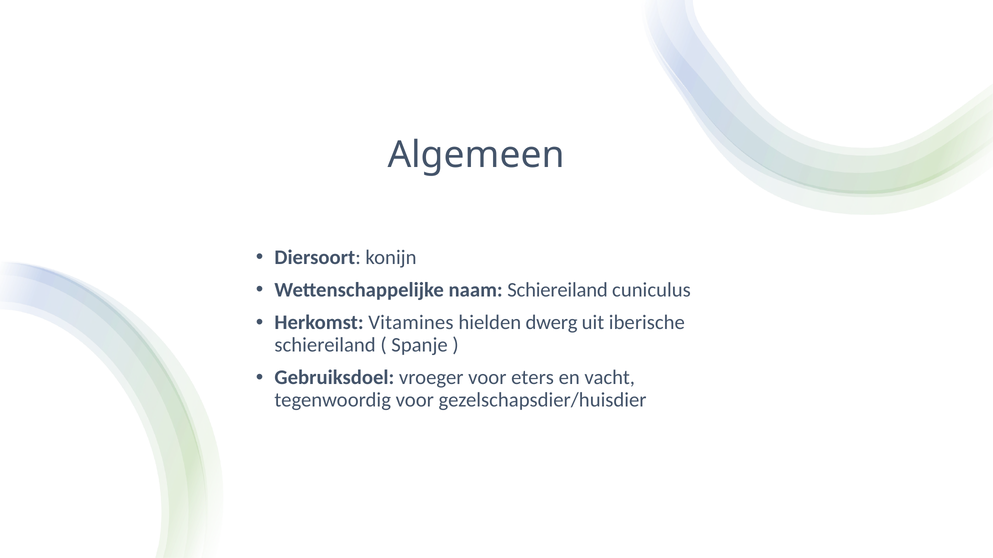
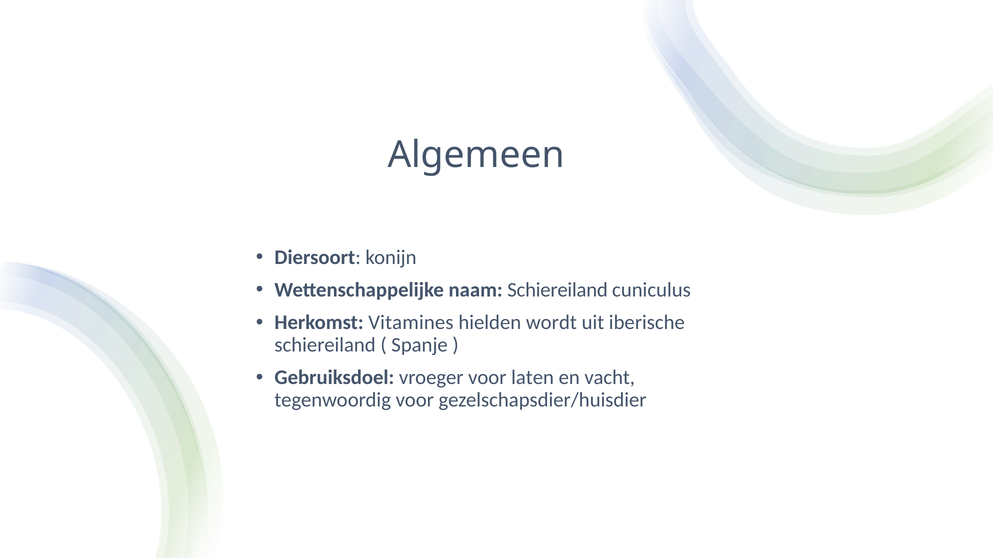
dwerg: dwerg -> wordt
eters: eters -> laten
